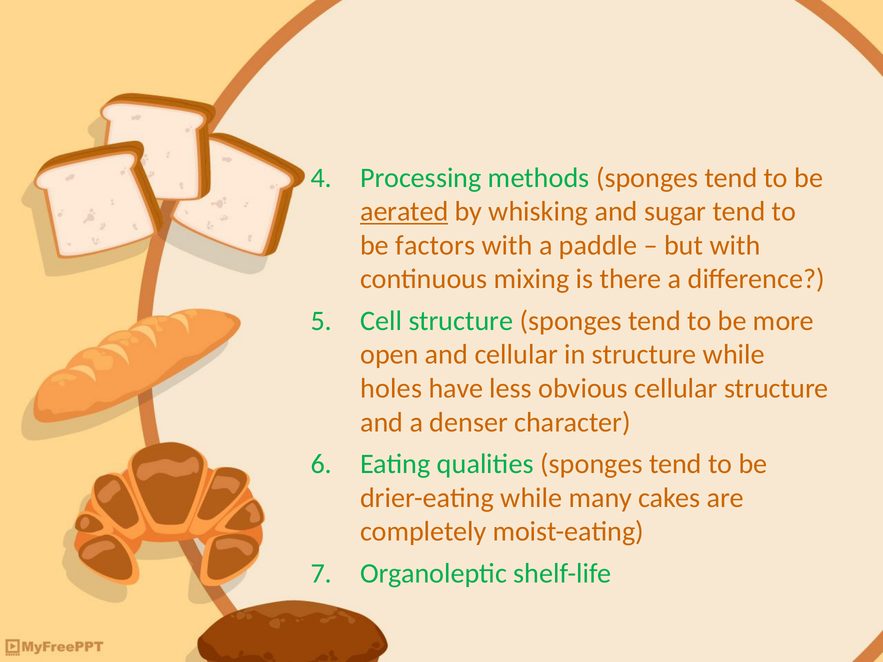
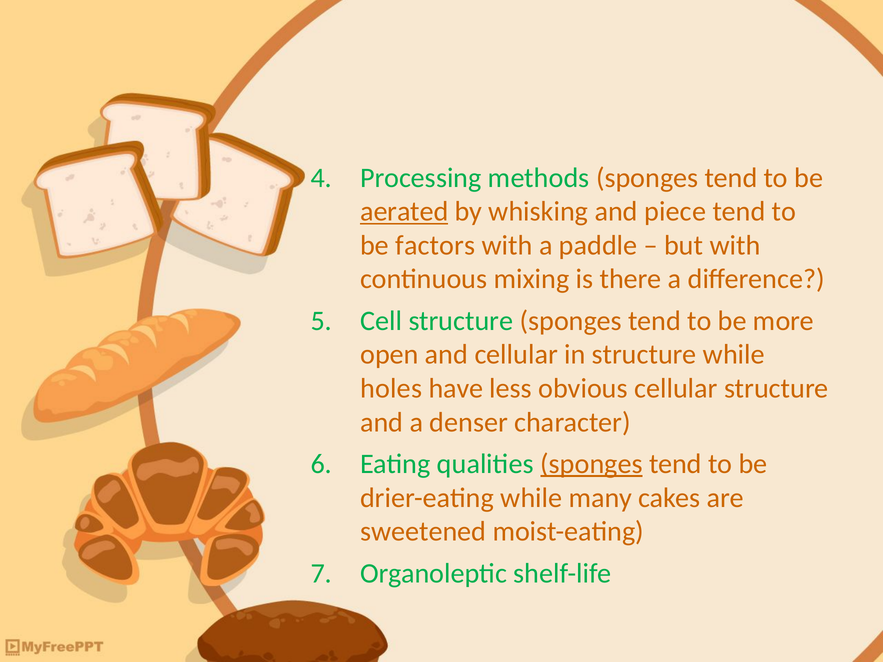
sugar: sugar -> piece
sponges at (592, 464) underline: none -> present
completely: completely -> sweetened
